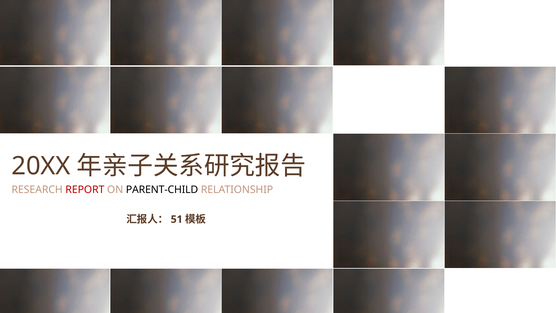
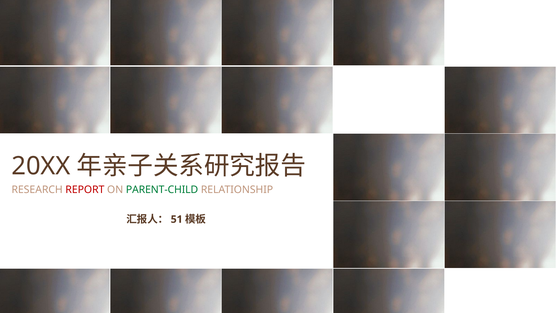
PARENT-CHILD colour: black -> green
